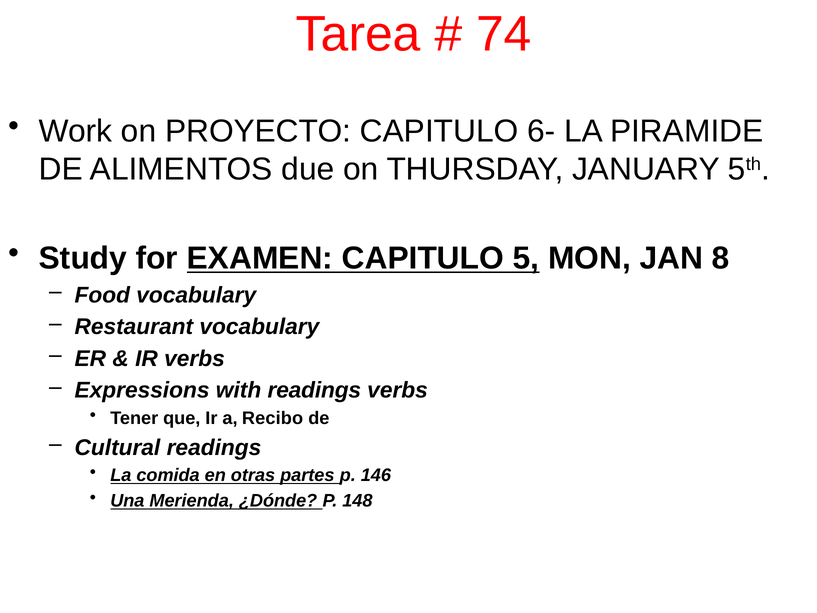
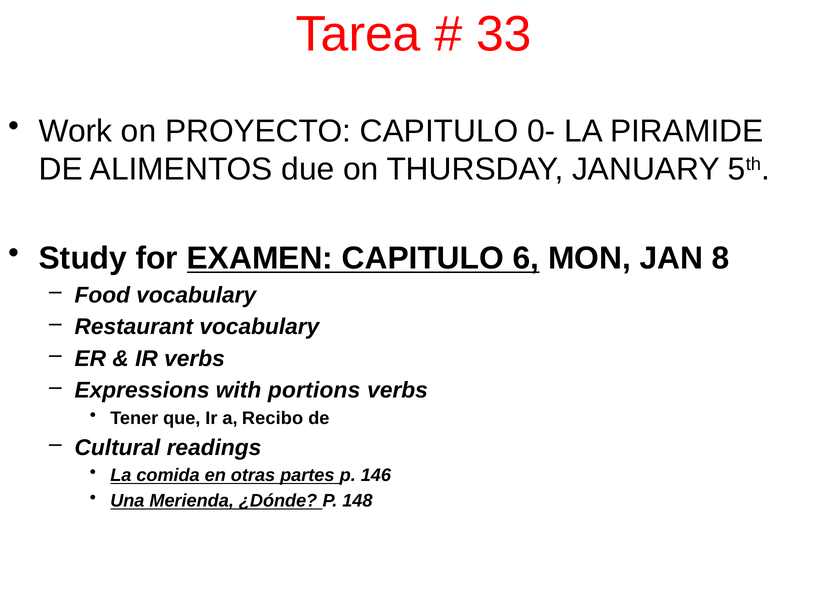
74: 74 -> 33
6-: 6- -> 0-
5: 5 -> 6
with readings: readings -> portions
